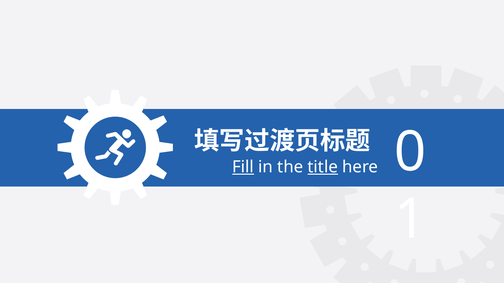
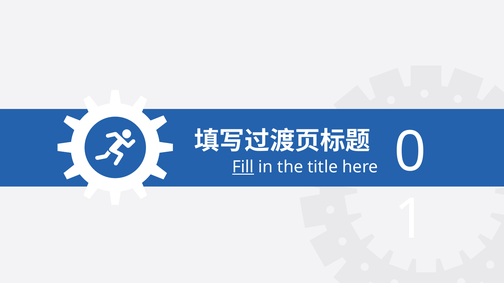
title underline: present -> none
